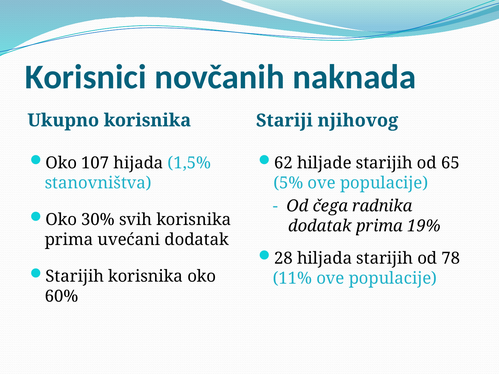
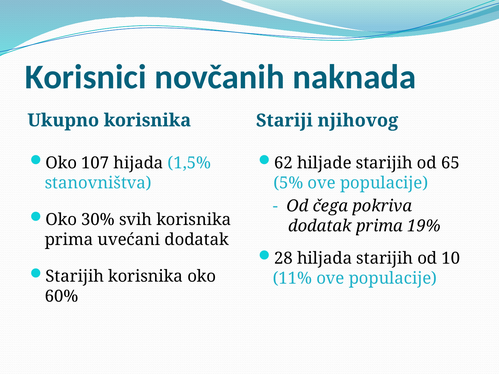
radnika: radnika -> pokriva
78: 78 -> 10
